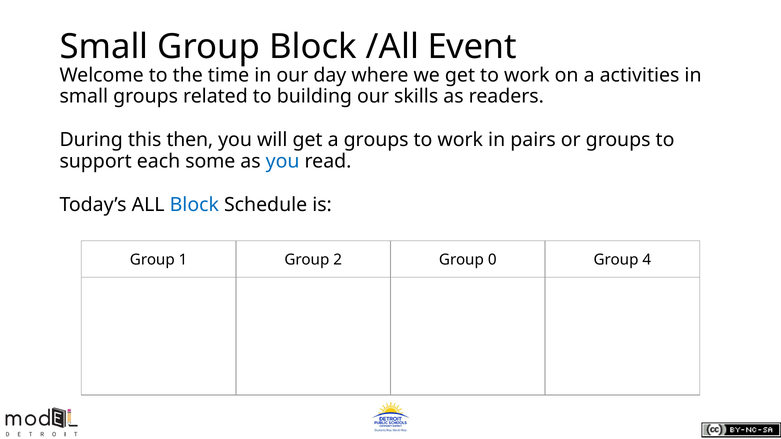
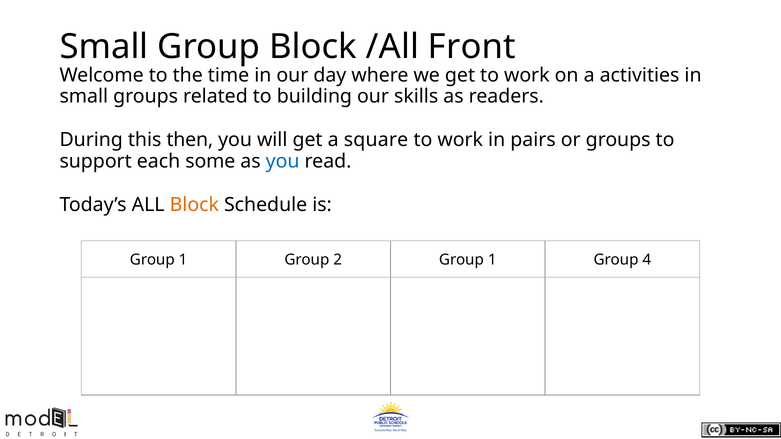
Event: Event -> Front
a groups: groups -> square
Block at (194, 205) colour: blue -> orange
2 Group 0: 0 -> 1
